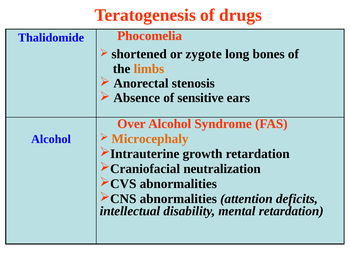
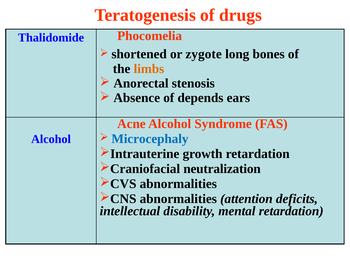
sensitive: sensitive -> depends
Over: Over -> Acne
Microcephaly colour: orange -> blue
